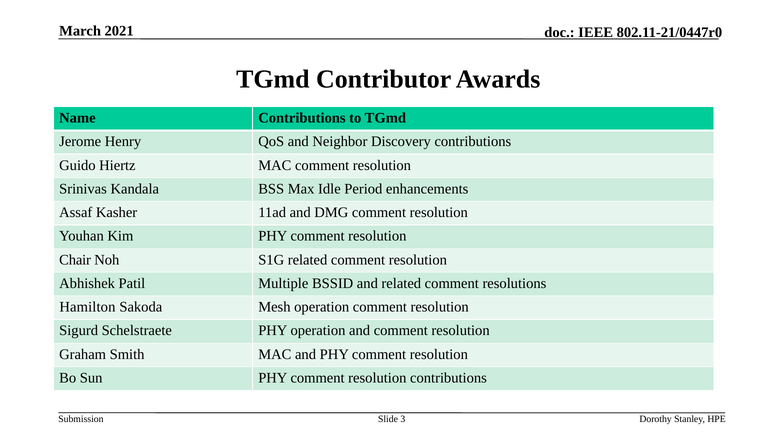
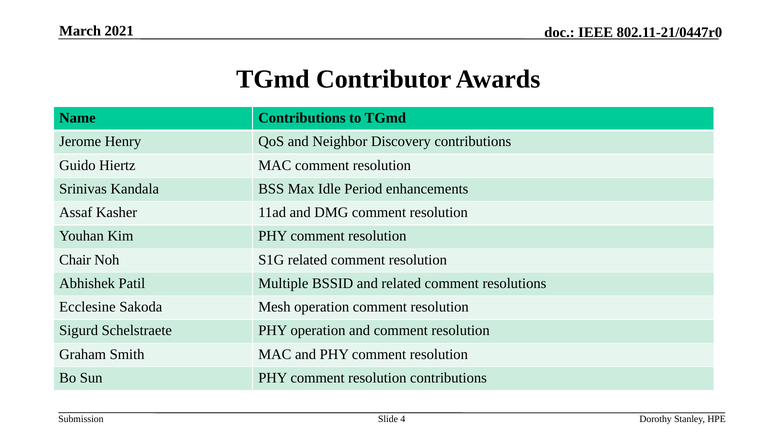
Hamilton: Hamilton -> Ecclesine
3: 3 -> 4
